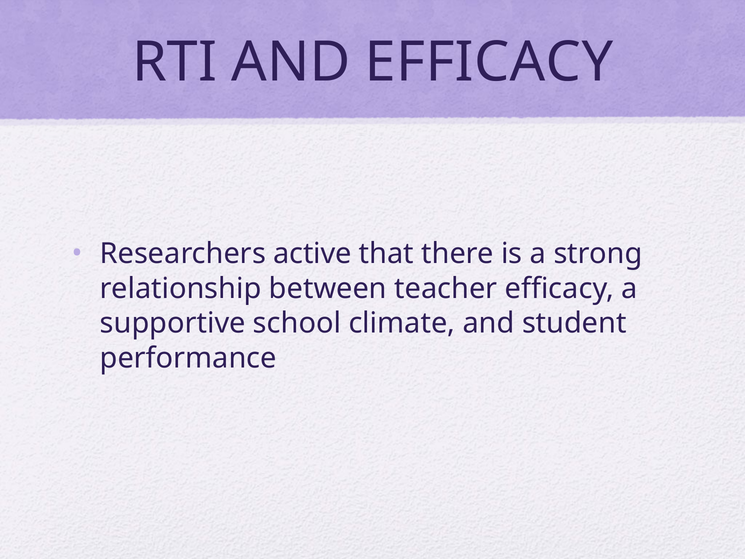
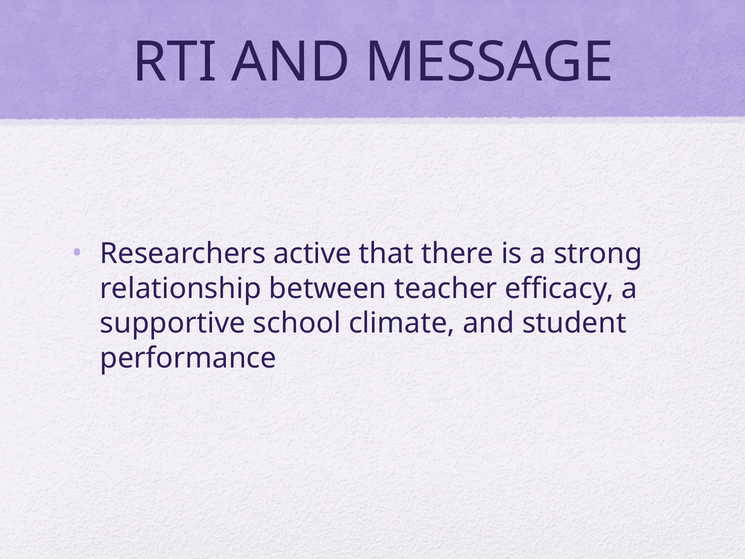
AND EFFICACY: EFFICACY -> MESSAGE
